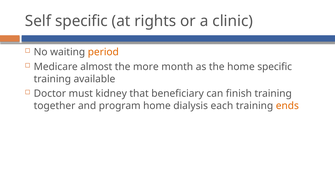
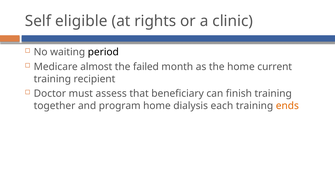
Self specific: specific -> eligible
period colour: orange -> black
more: more -> failed
home specific: specific -> current
available: available -> recipient
kidney: kidney -> assess
